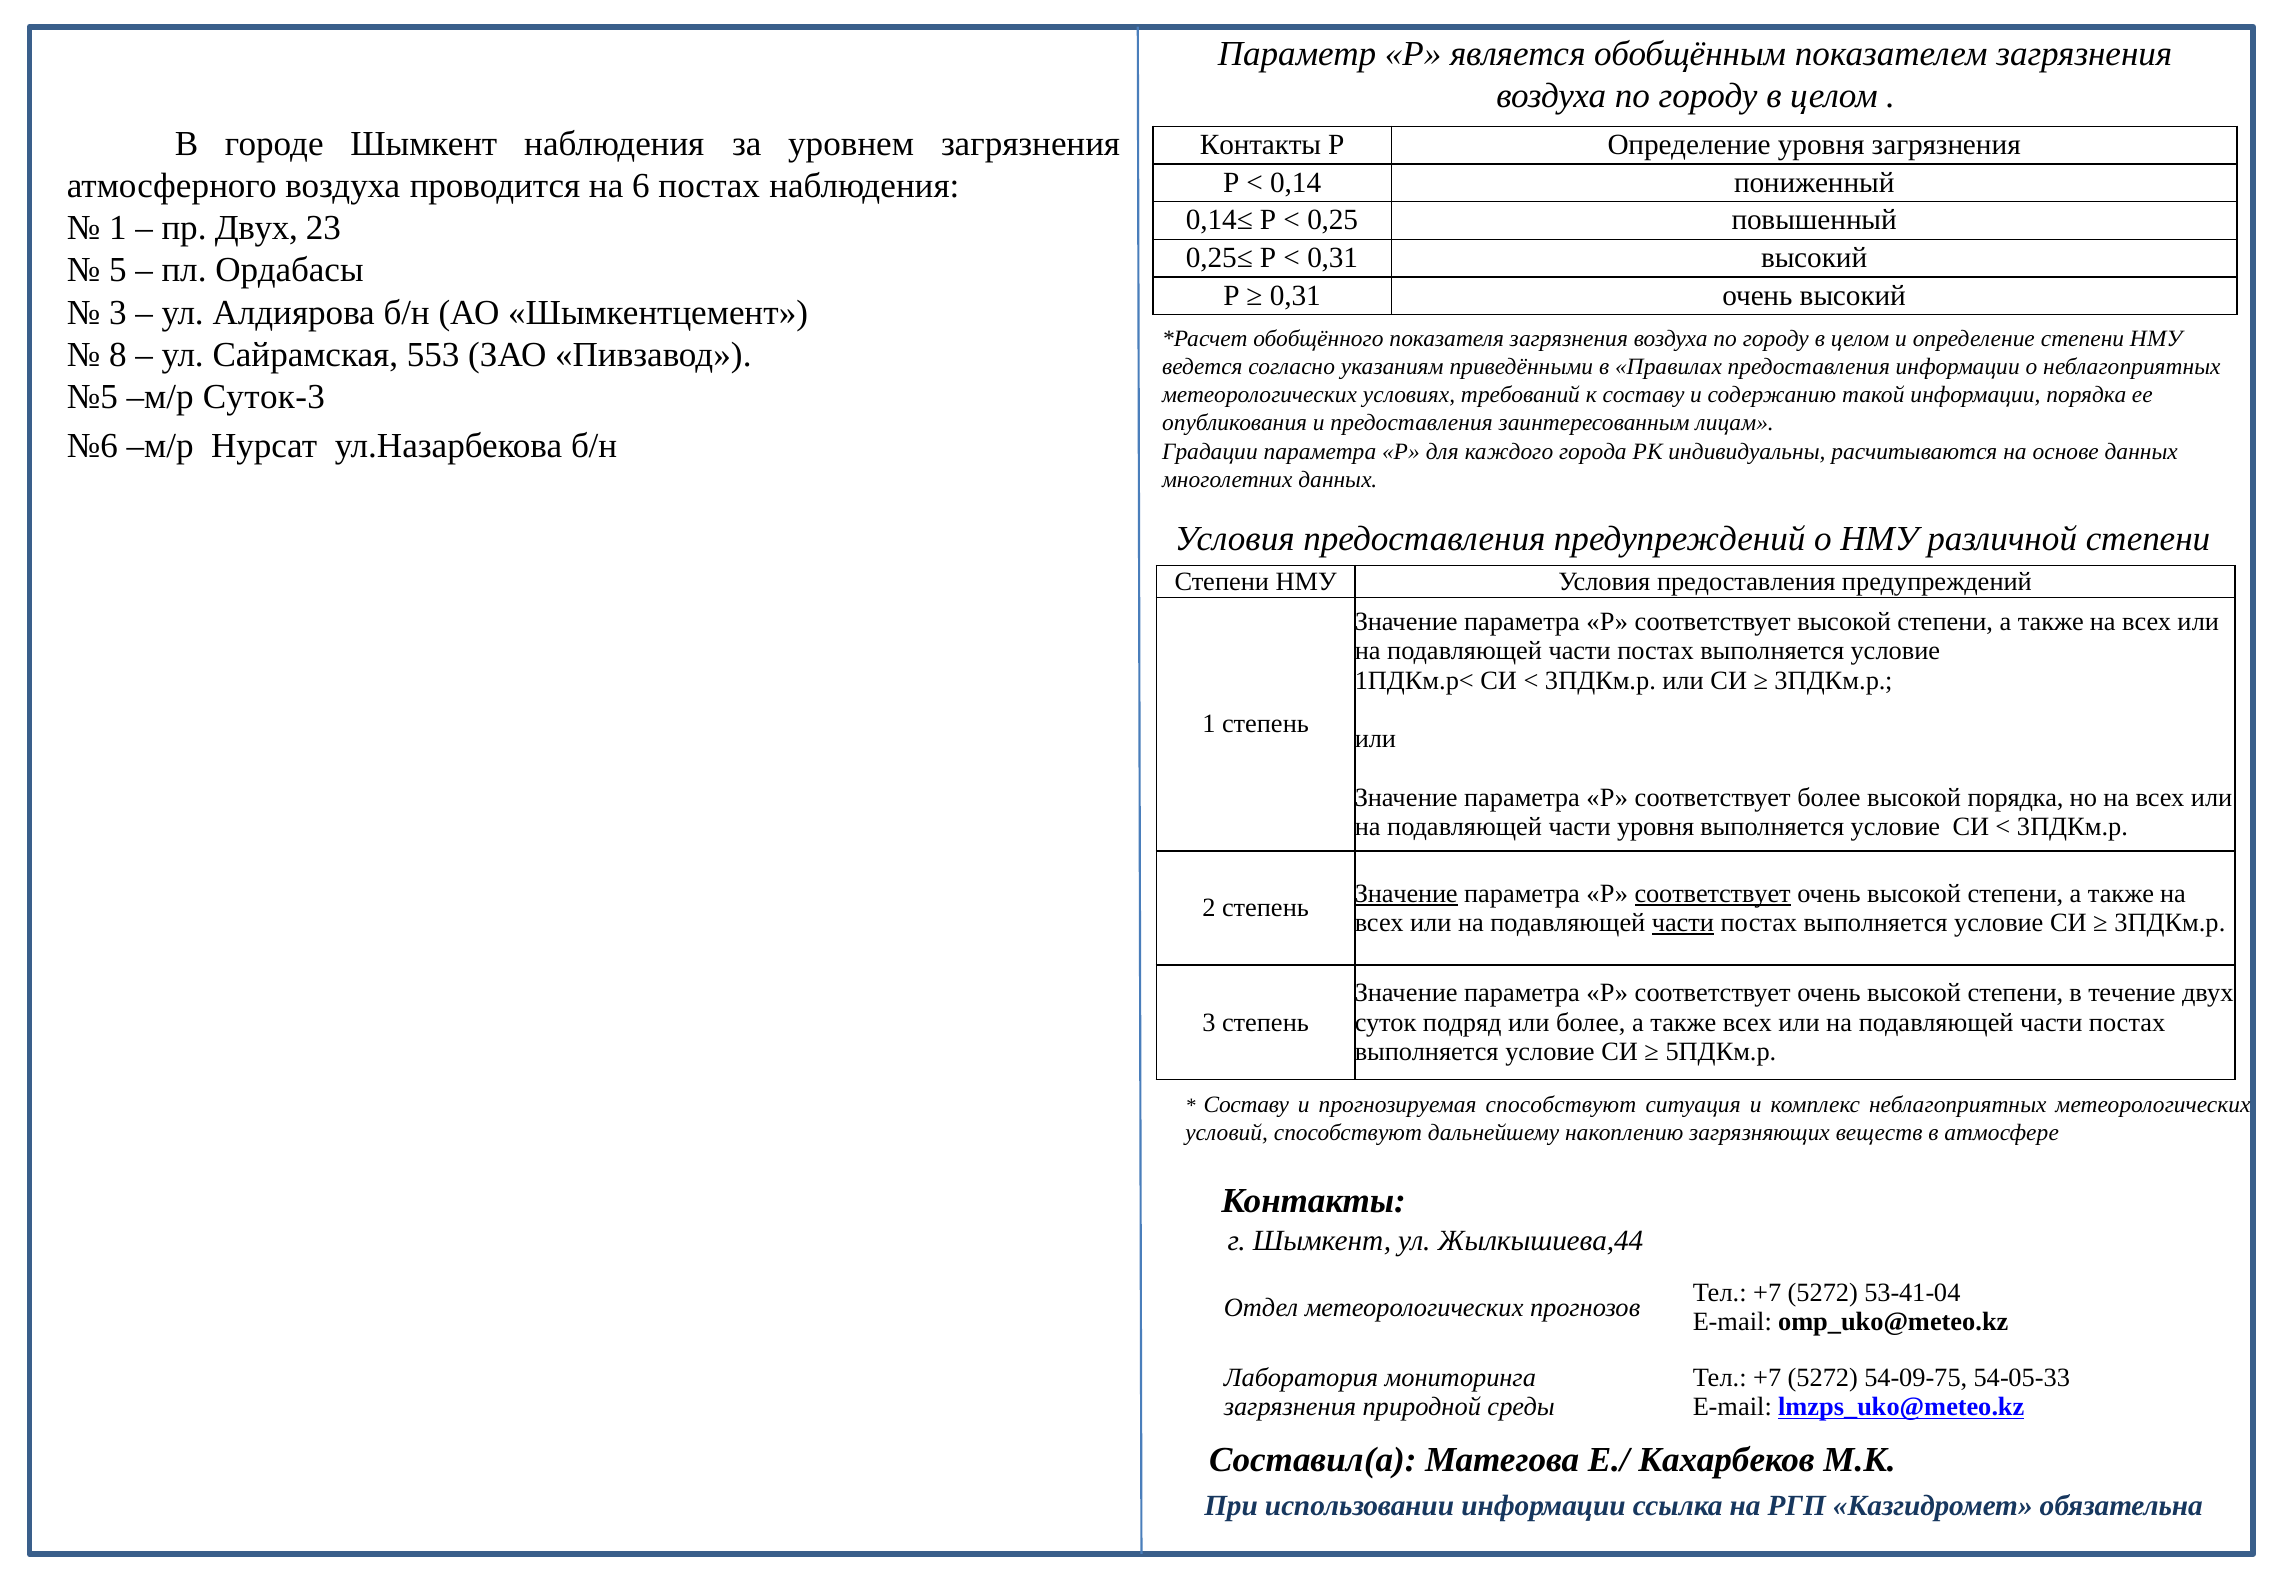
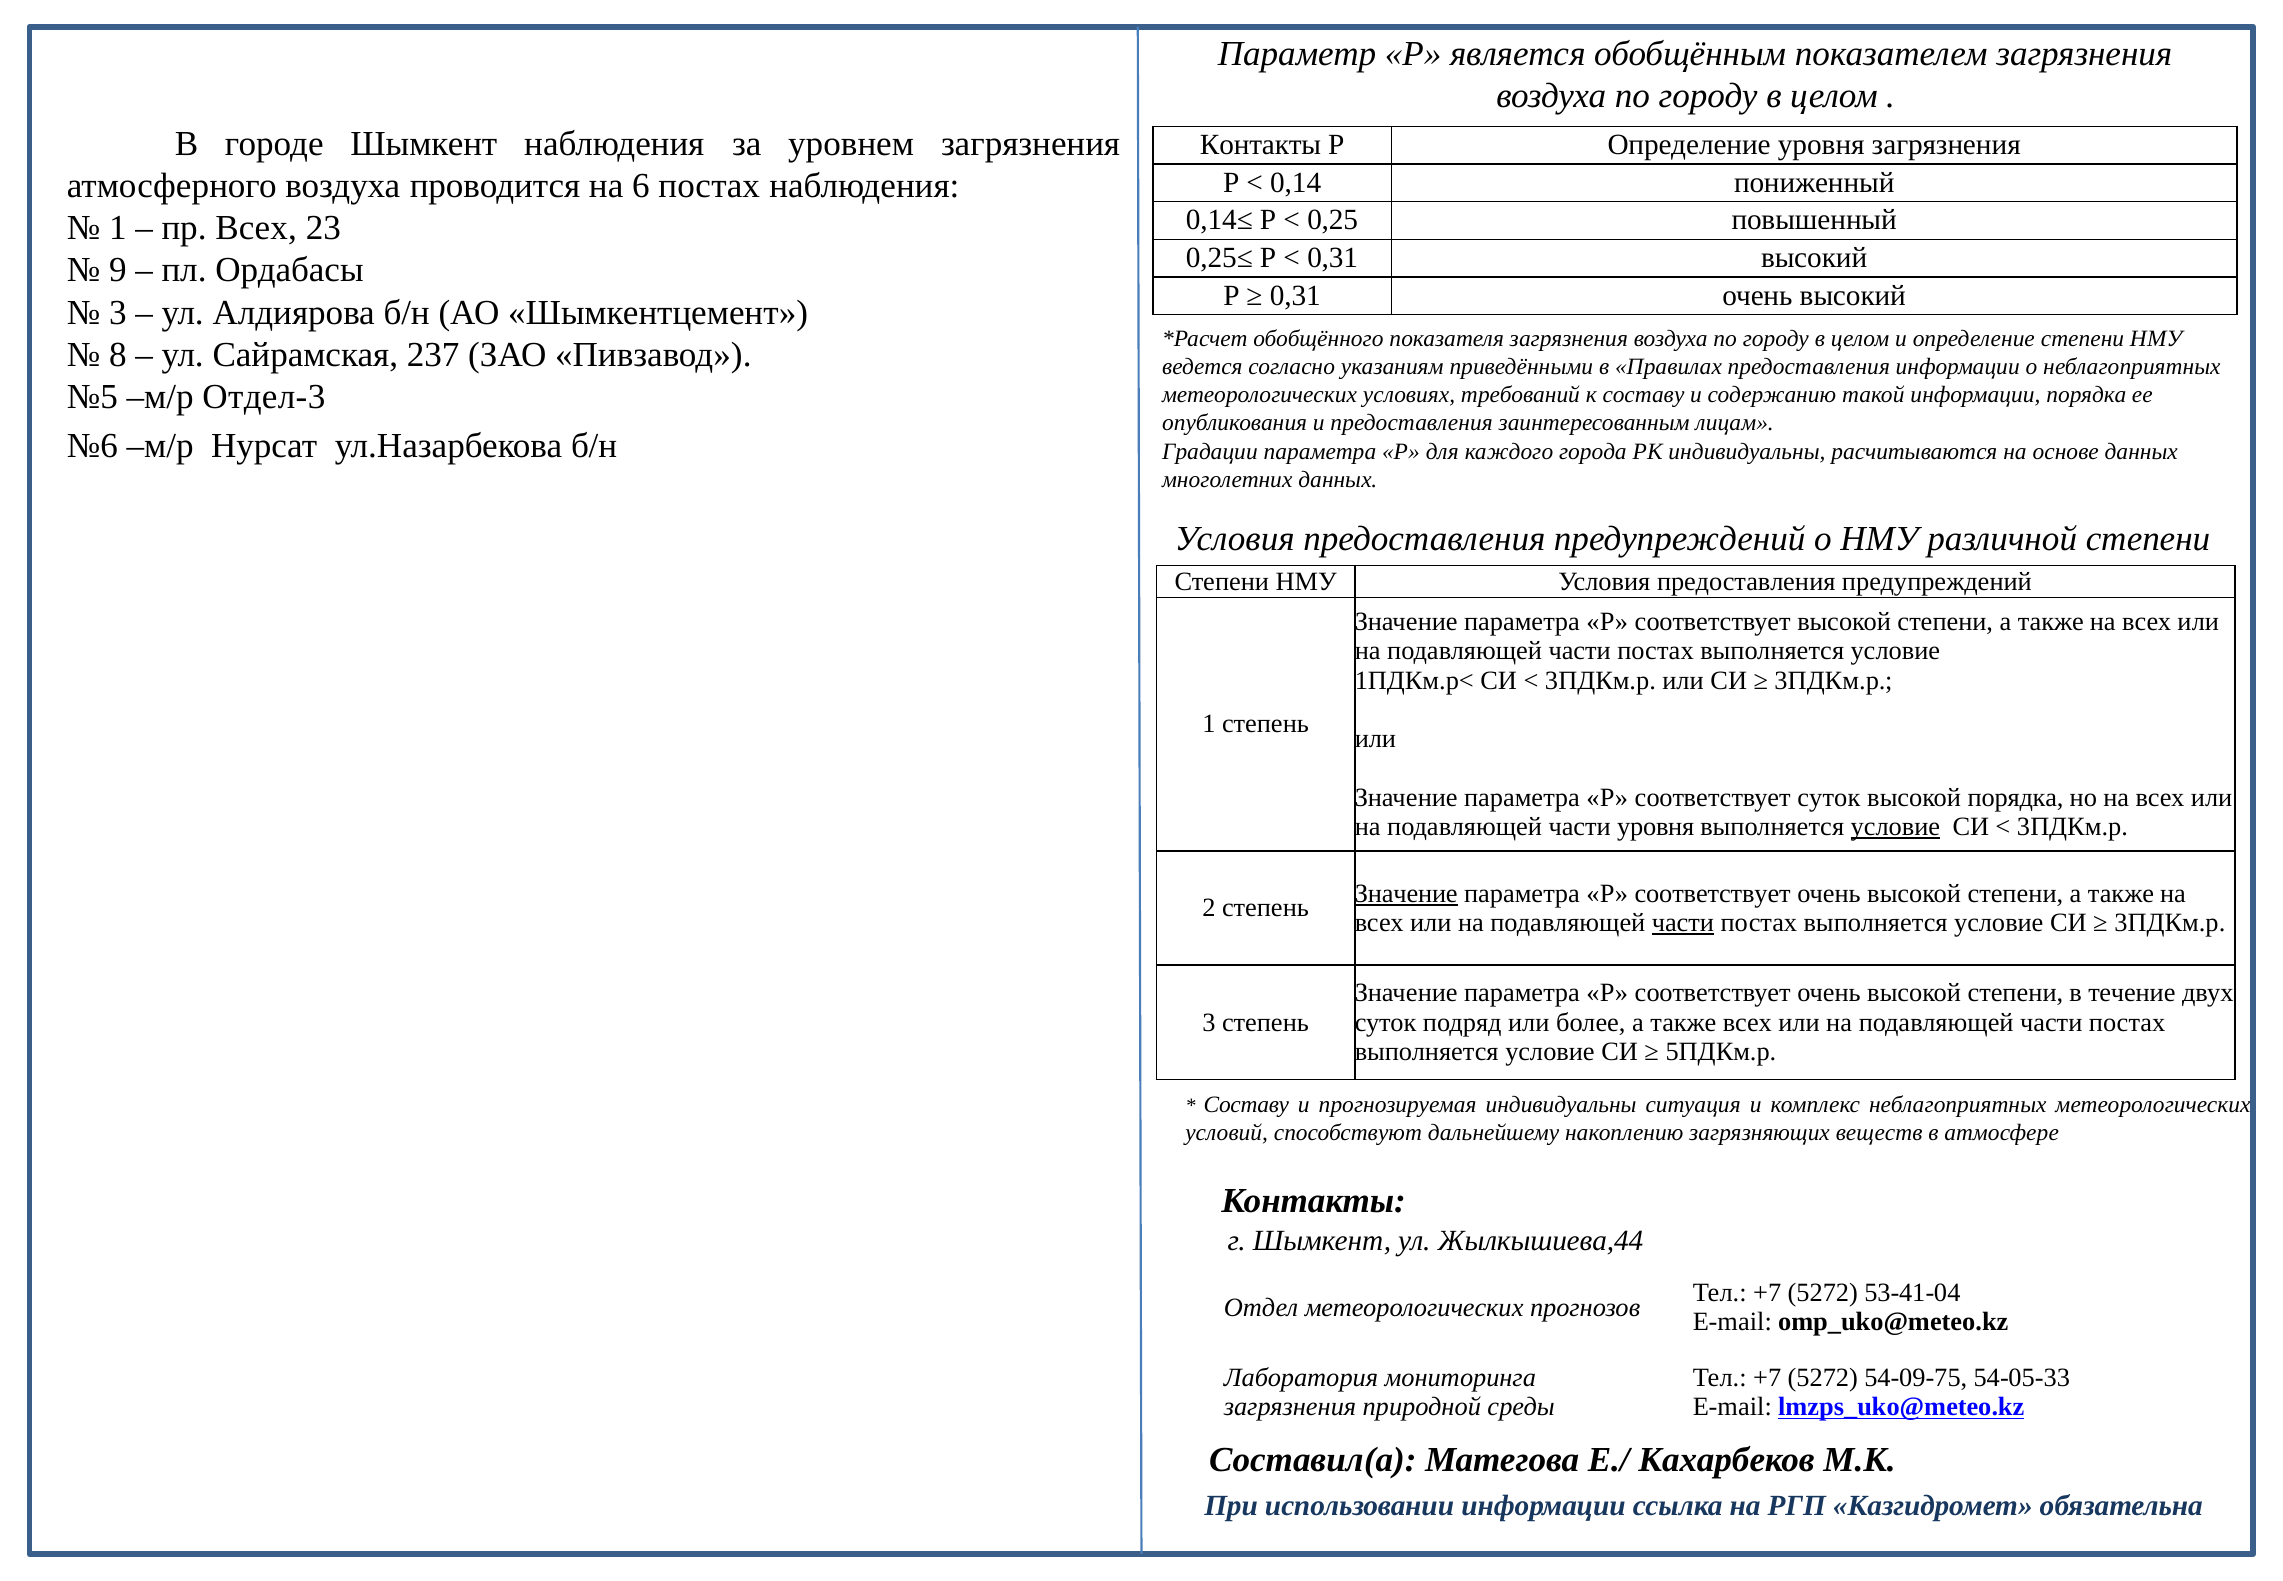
пр Двух: Двух -> Всех
5: 5 -> 9
553: 553 -> 237
Суток-3: Суток-3 -> Отдел-3
соответствует более: более -> суток
условие at (1895, 826) underline: none -> present
соответствует at (1713, 893) underline: present -> none
прогнозируемая способствуют: способствуют -> индивидуальны
